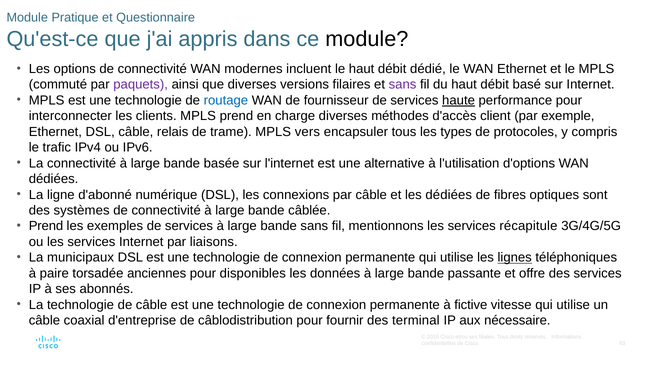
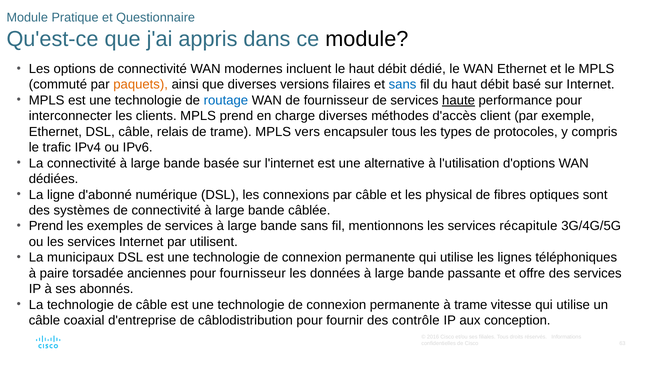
paquets colour: purple -> orange
sans at (403, 85) colour: purple -> blue
les dédiées: dédiées -> physical
liaisons: liaisons -> utilisent
lignes underline: present -> none
pour disponibles: disponibles -> fournisseur
à fictive: fictive -> trame
terminal: terminal -> contrôle
nécessaire: nécessaire -> conception
